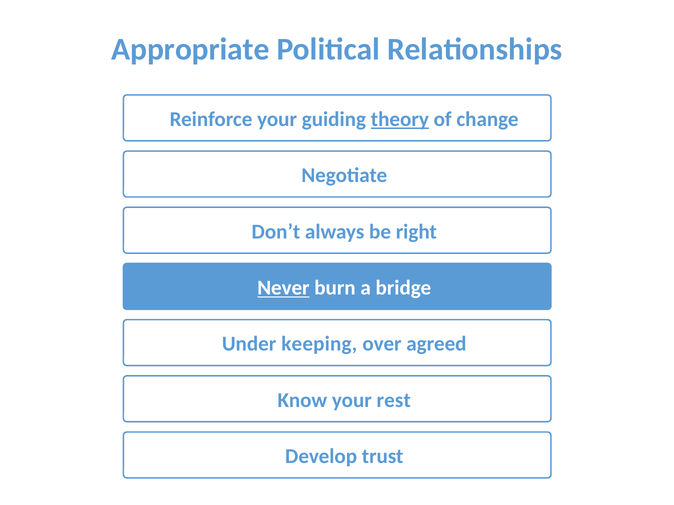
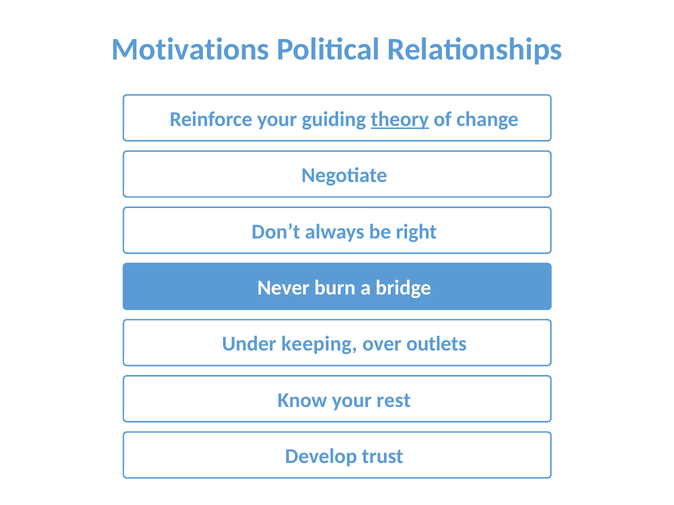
Appropriate: Appropriate -> Motivations
Never underline: present -> none
agreed: agreed -> outlets
